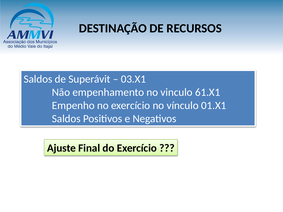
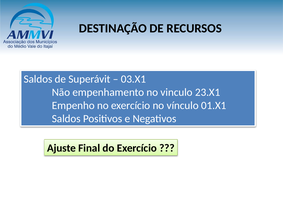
61.X1: 61.X1 -> 23.X1
